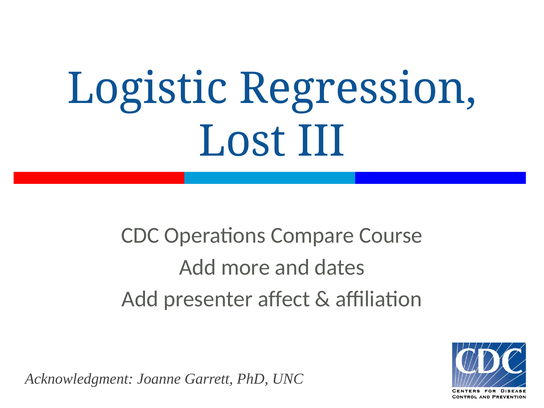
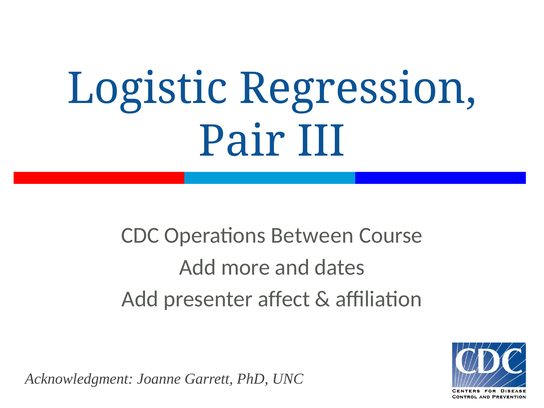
Lost: Lost -> Pair
Compare: Compare -> Between
